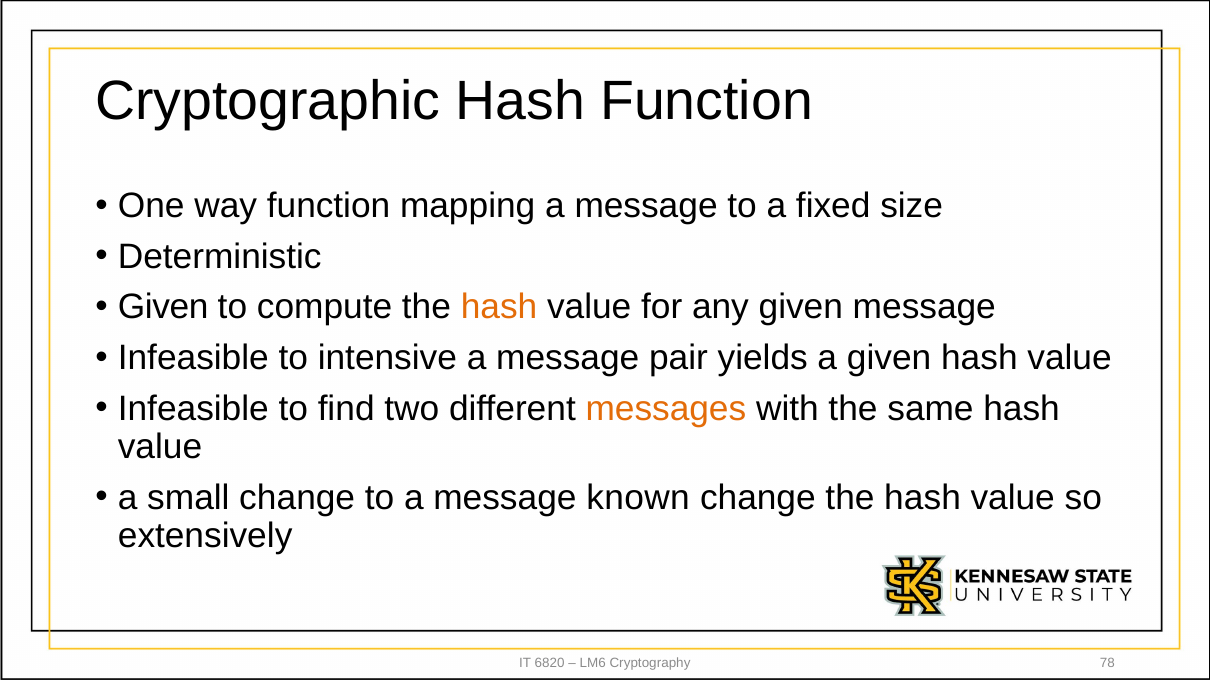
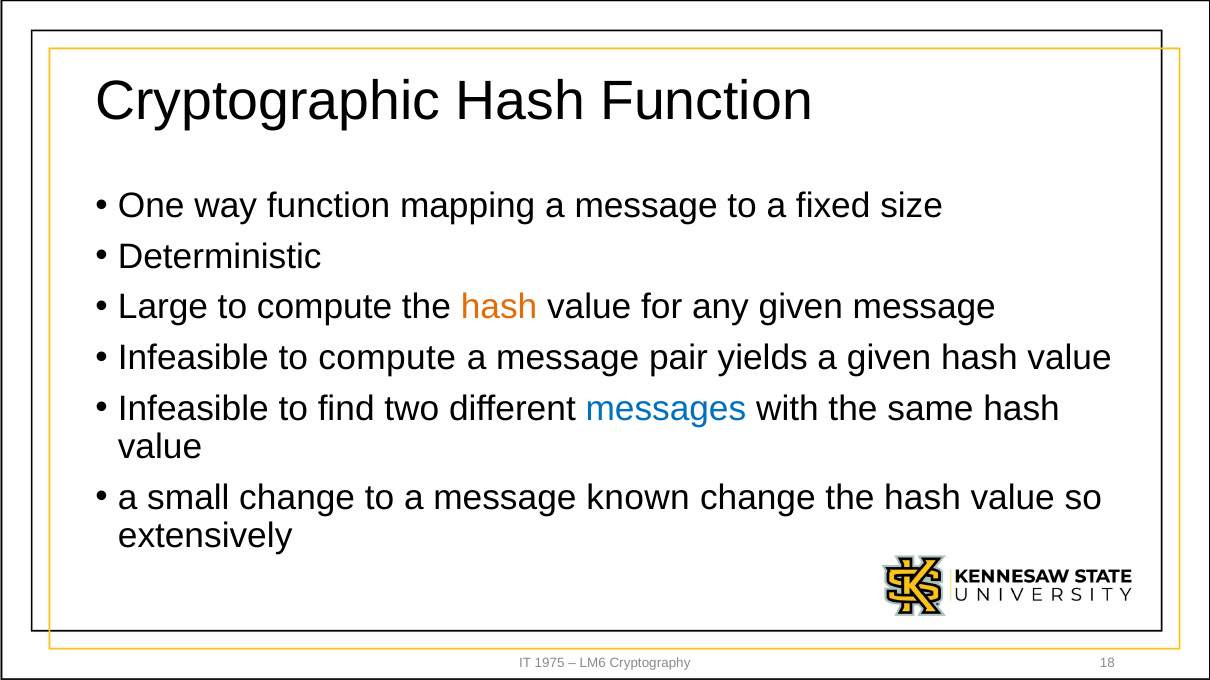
Given at (163, 308): Given -> Large
Infeasible to intensive: intensive -> compute
messages colour: orange -> blue
6820: 6820 -> 1975
78: 78 -> 18
